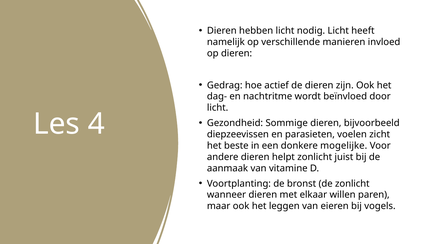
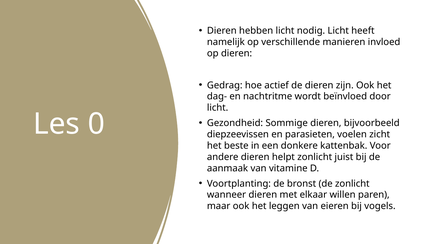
4: 4 -> 0
mogelijke: mogelijke -> kattenbak
